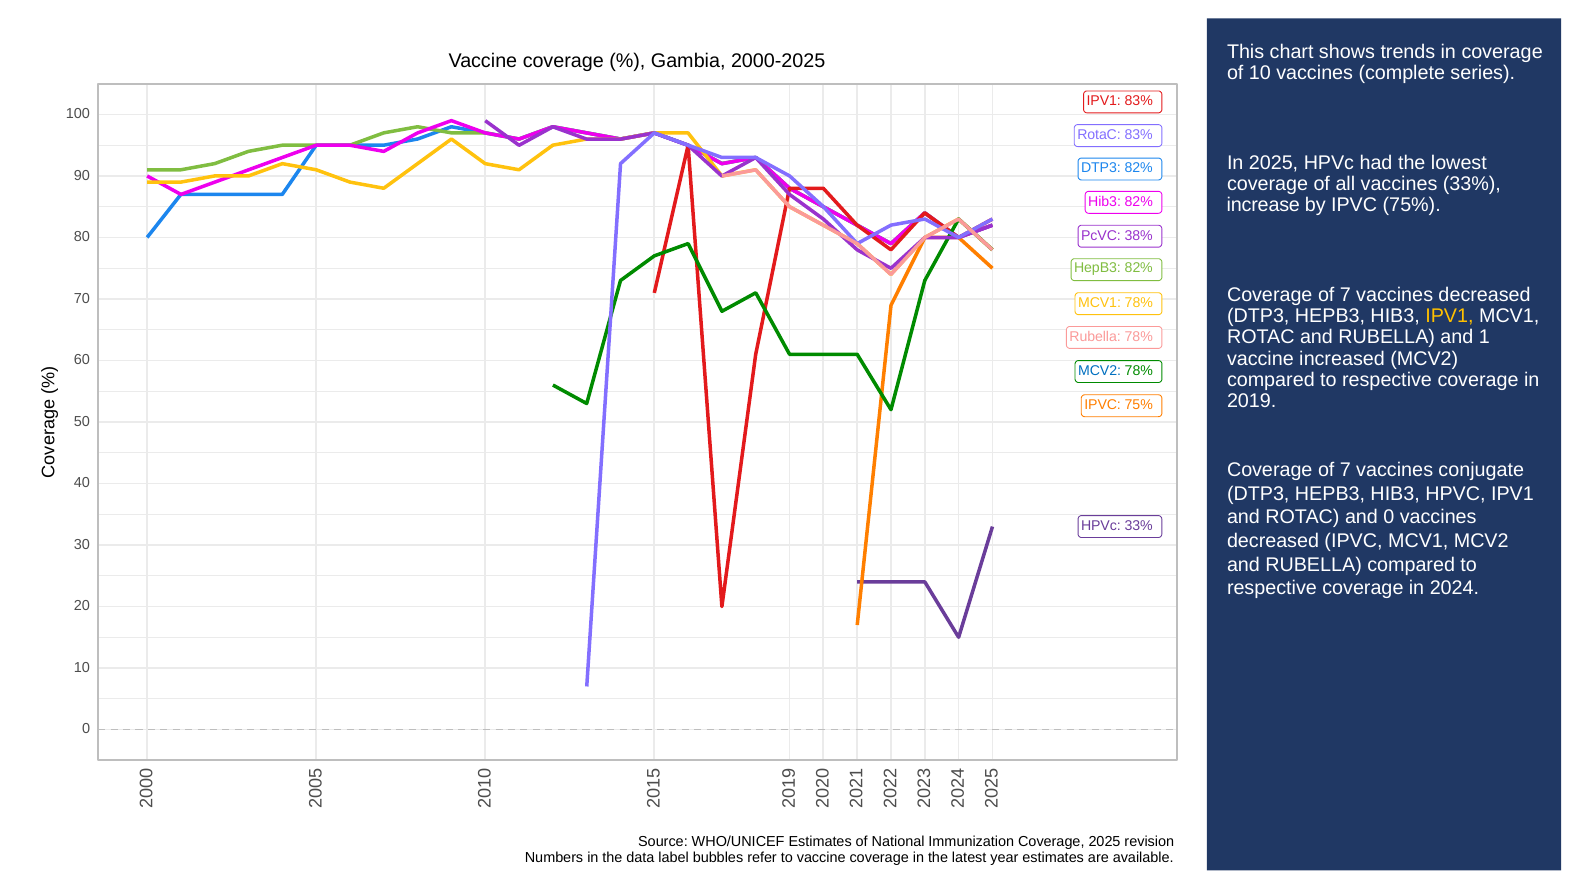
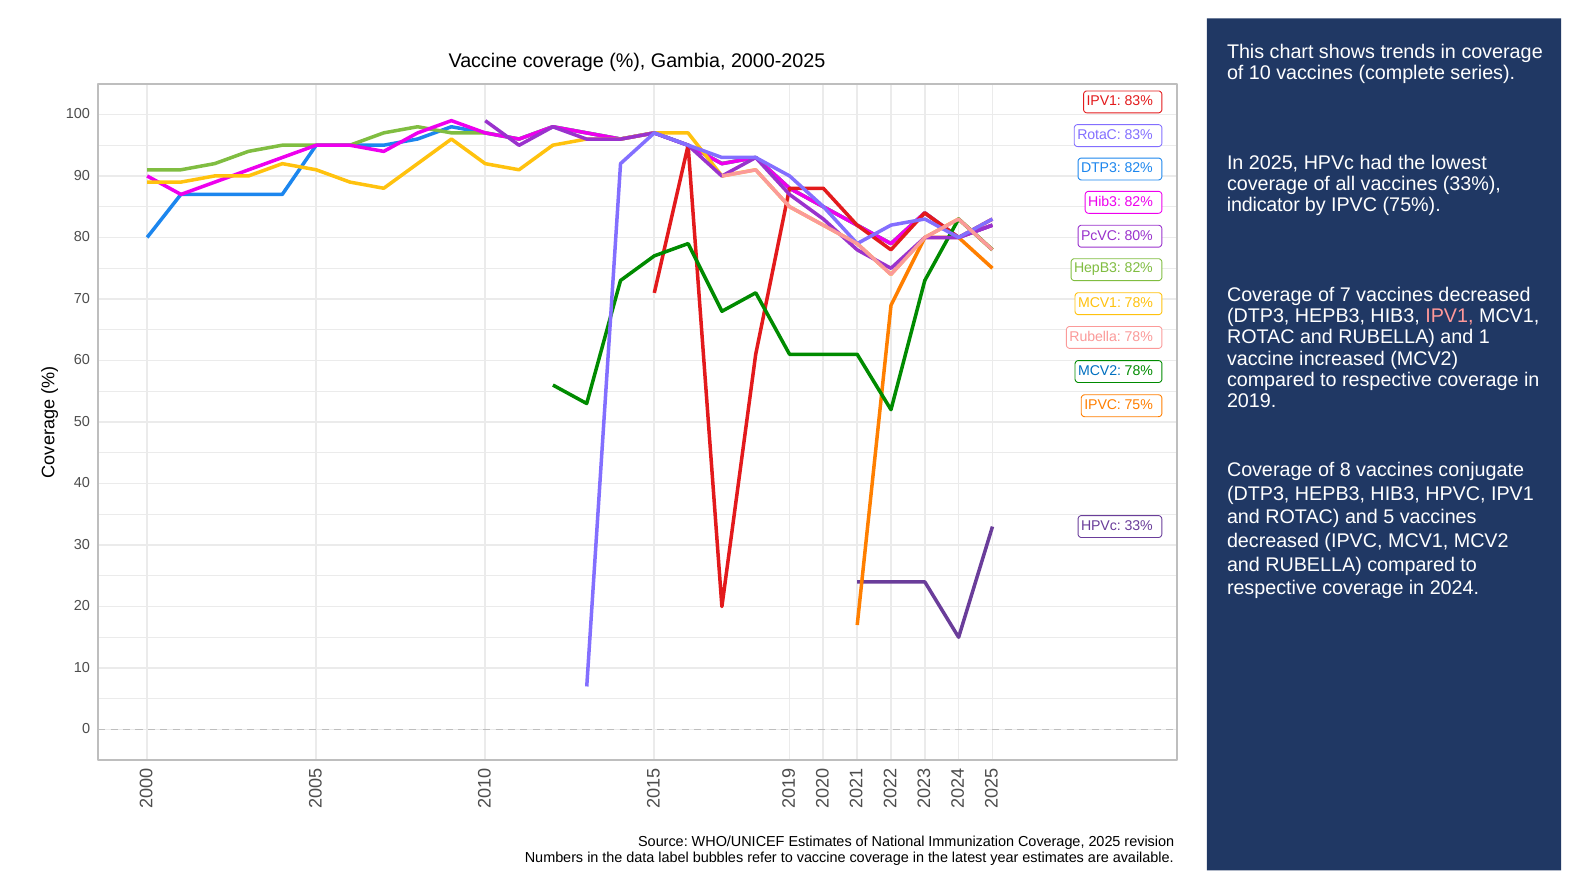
increase: increase -> indicator
38%: 38% -> 80%
IPV1 at (1449, 316) colour: yellow -> pink
7 at (1345, 470): 7 -> 8
and 0: 0 -> 5
